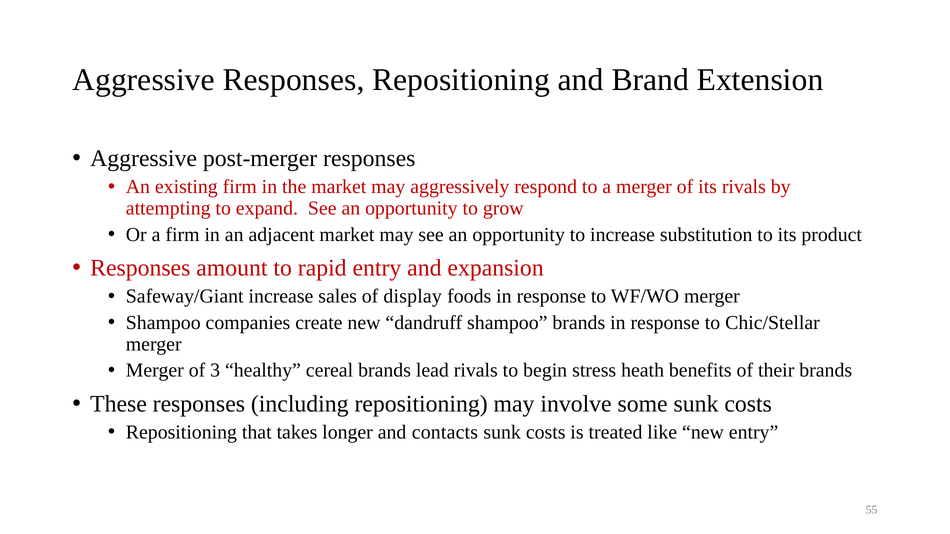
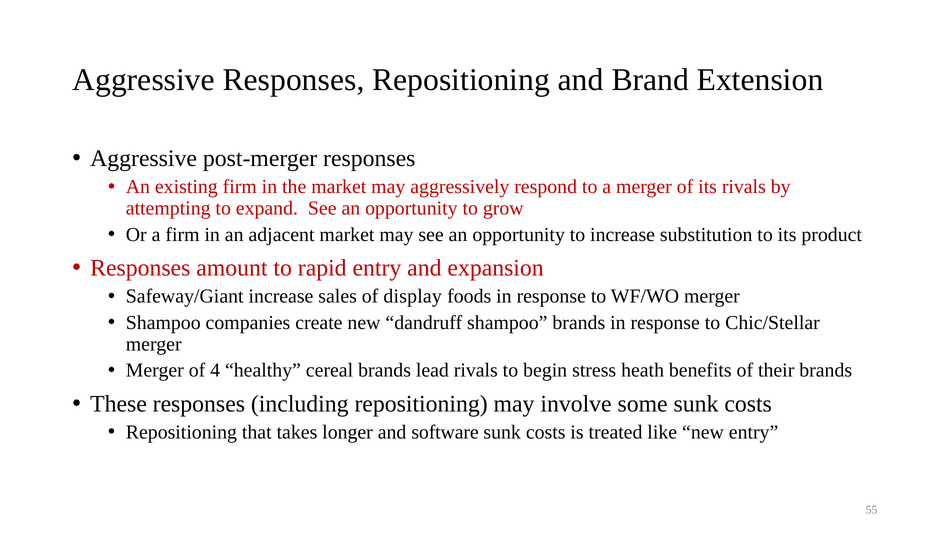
3: 3 -> 4
contacts: contacts -> software
